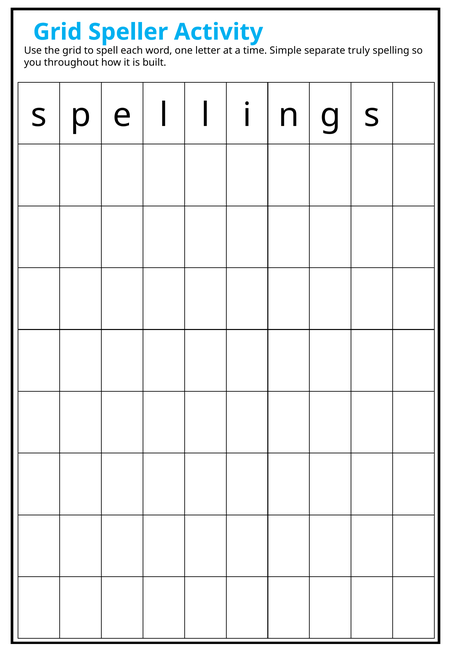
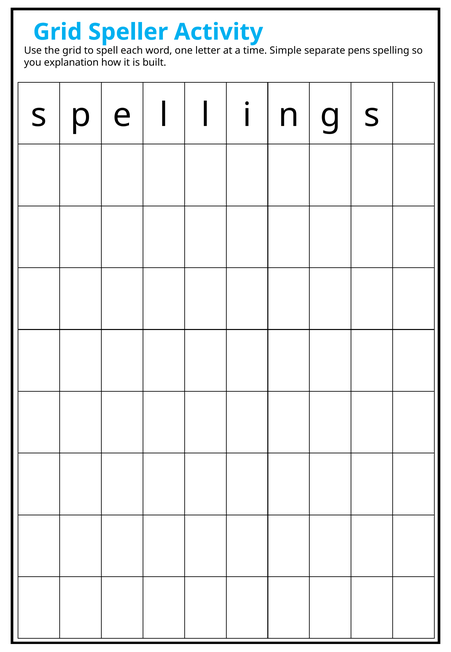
truly: truly -> pens
throughout: throughout -> explanation
